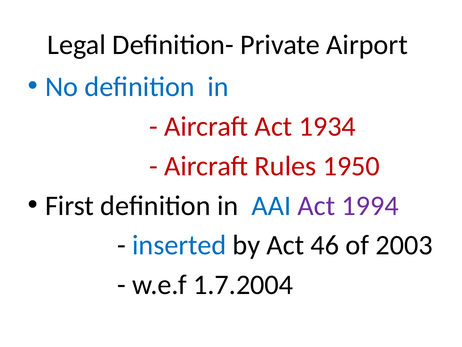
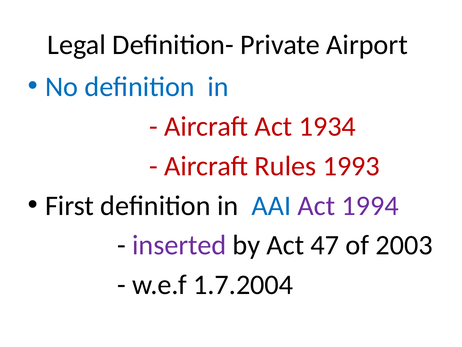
1950: 1950 -> 1993
inserted colour: blue -> purple
46: 46 -> 47
